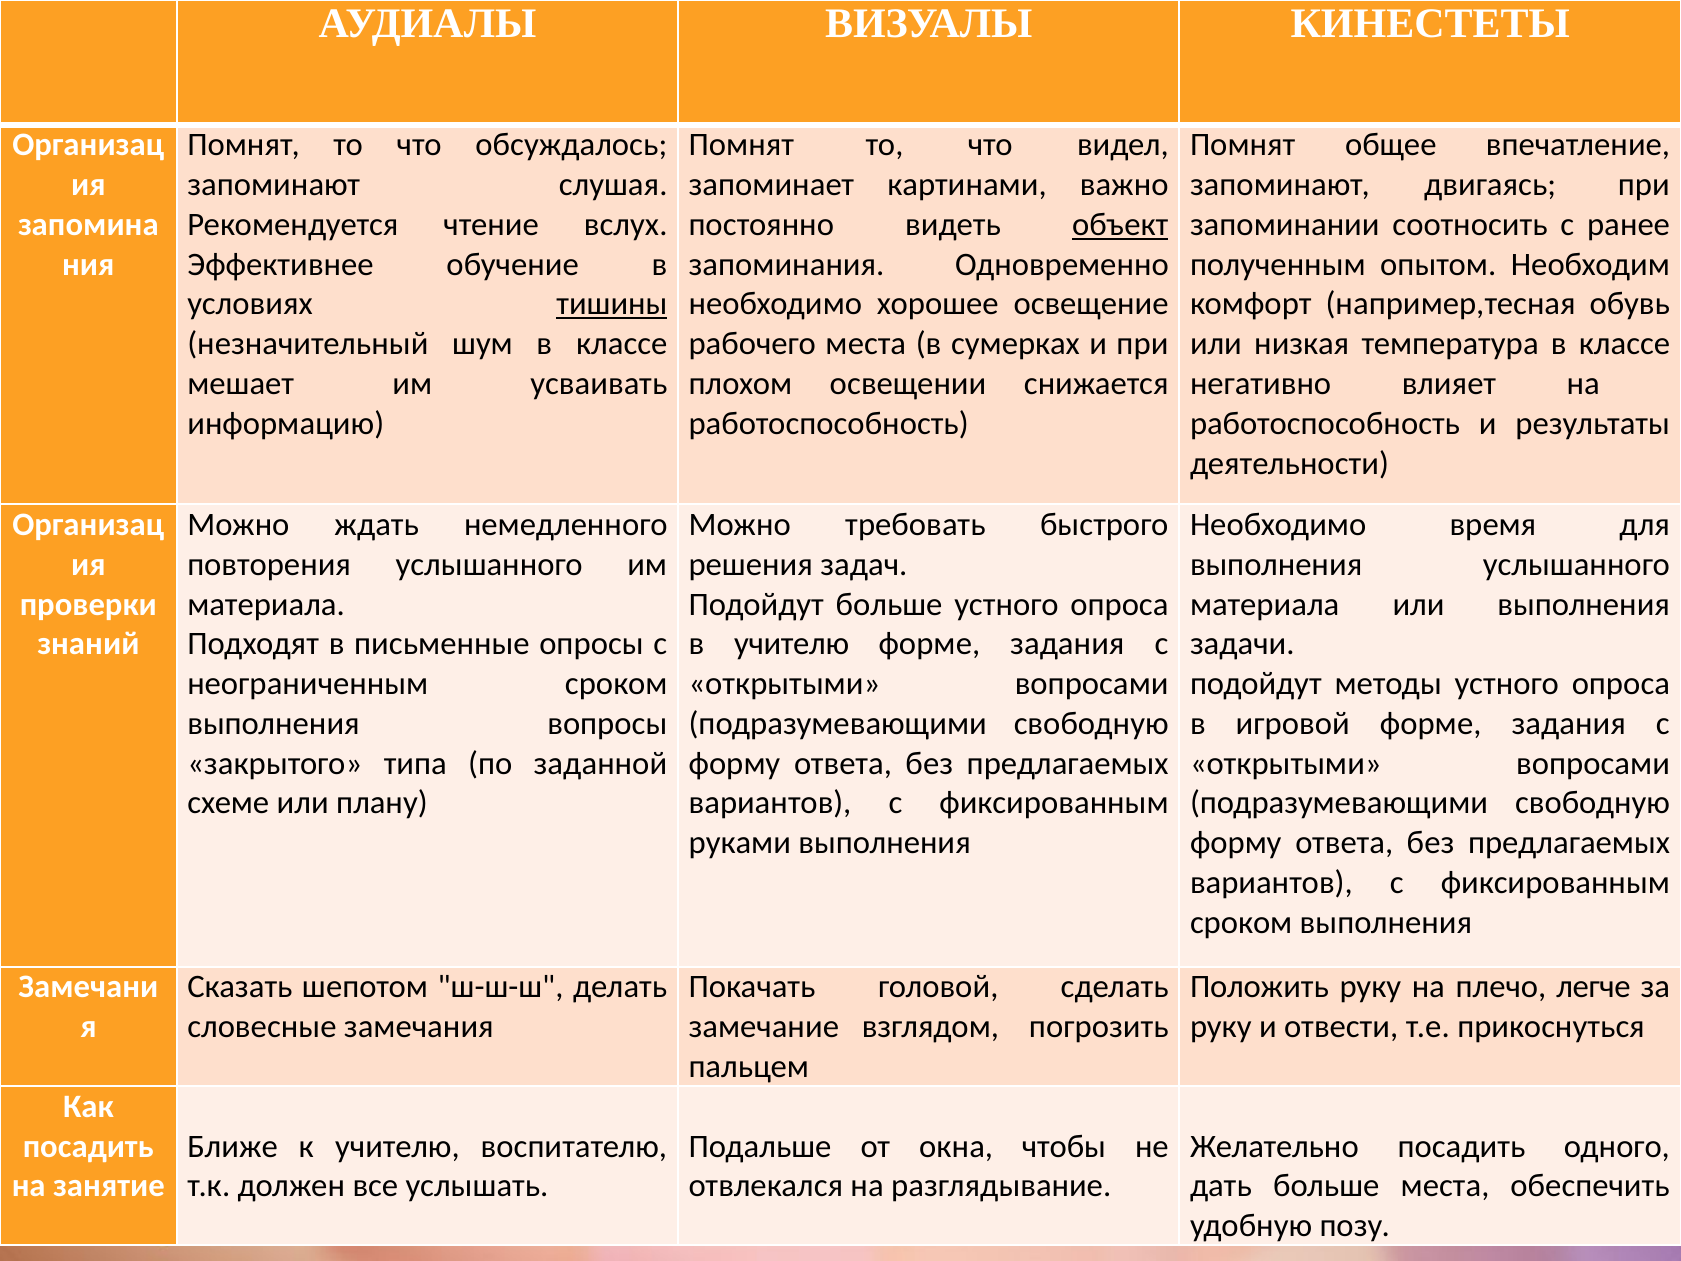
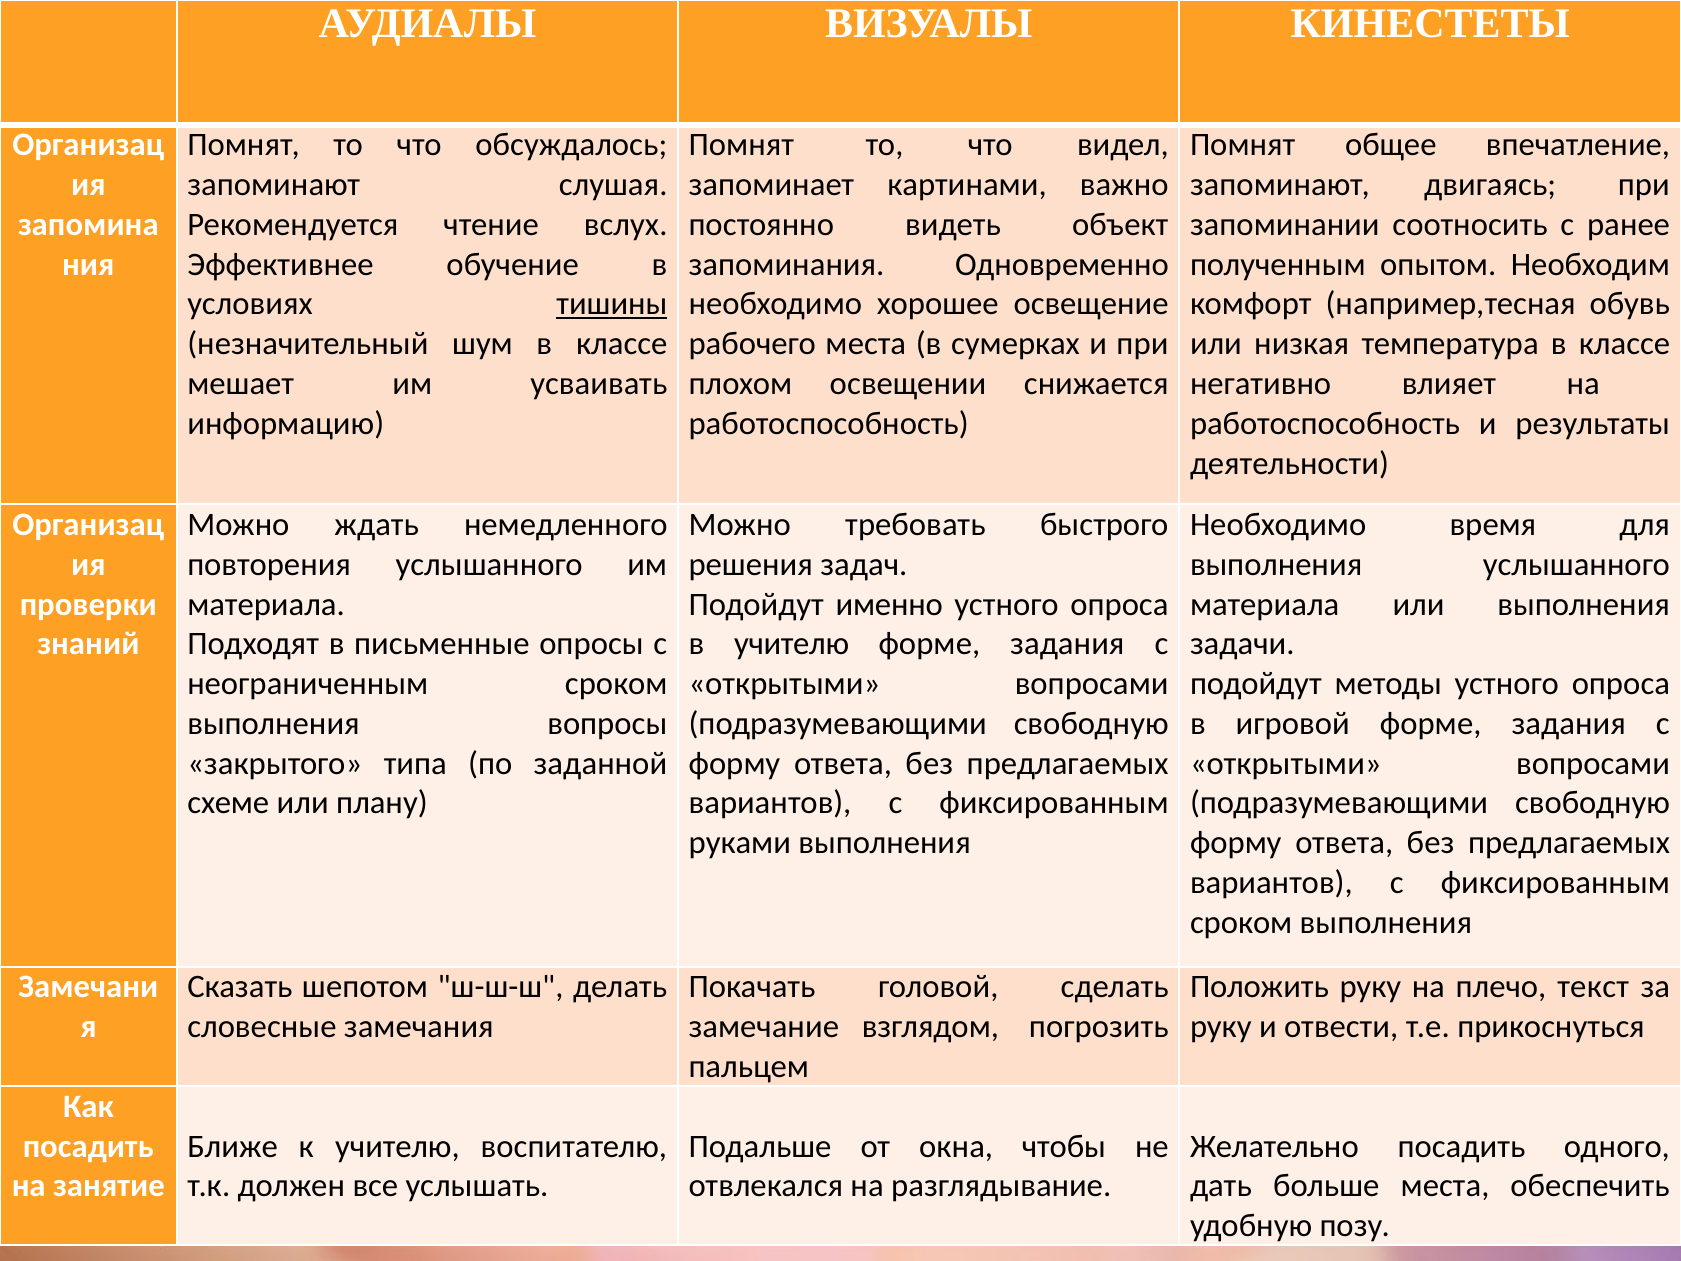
объект underline: present -> none
Подойдут больше: больше -> именно
легче: легче -> текст
